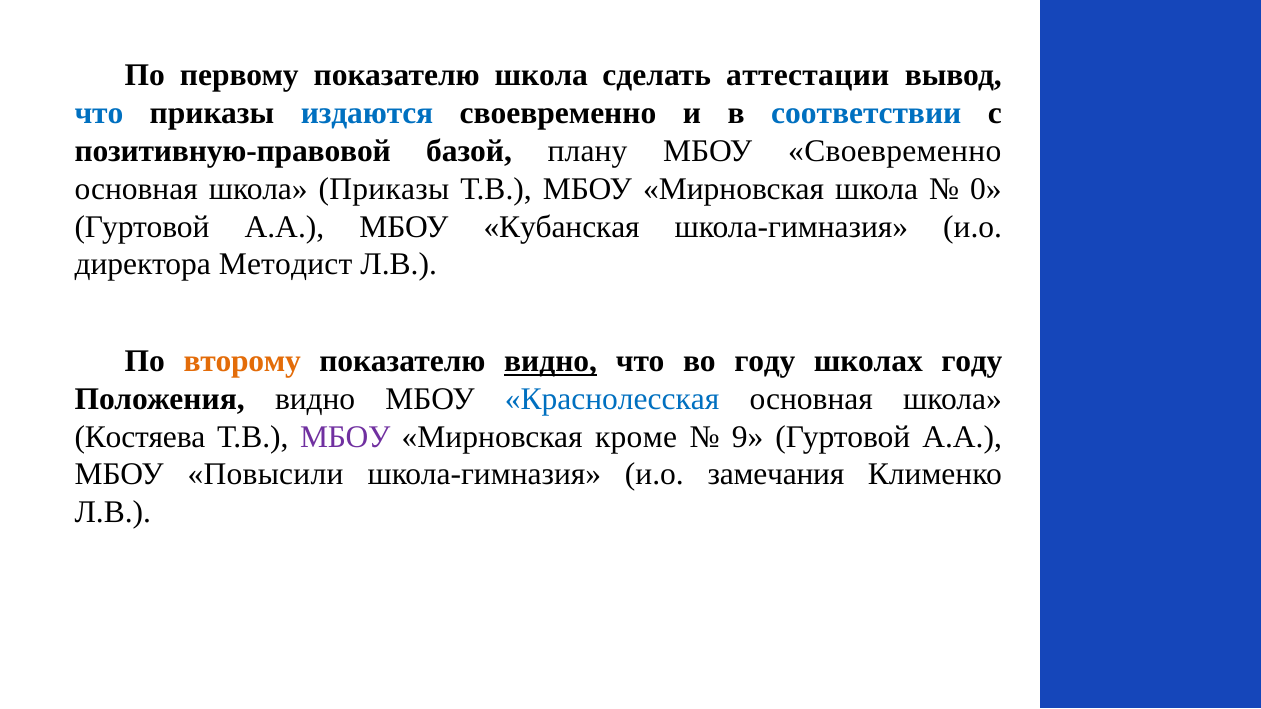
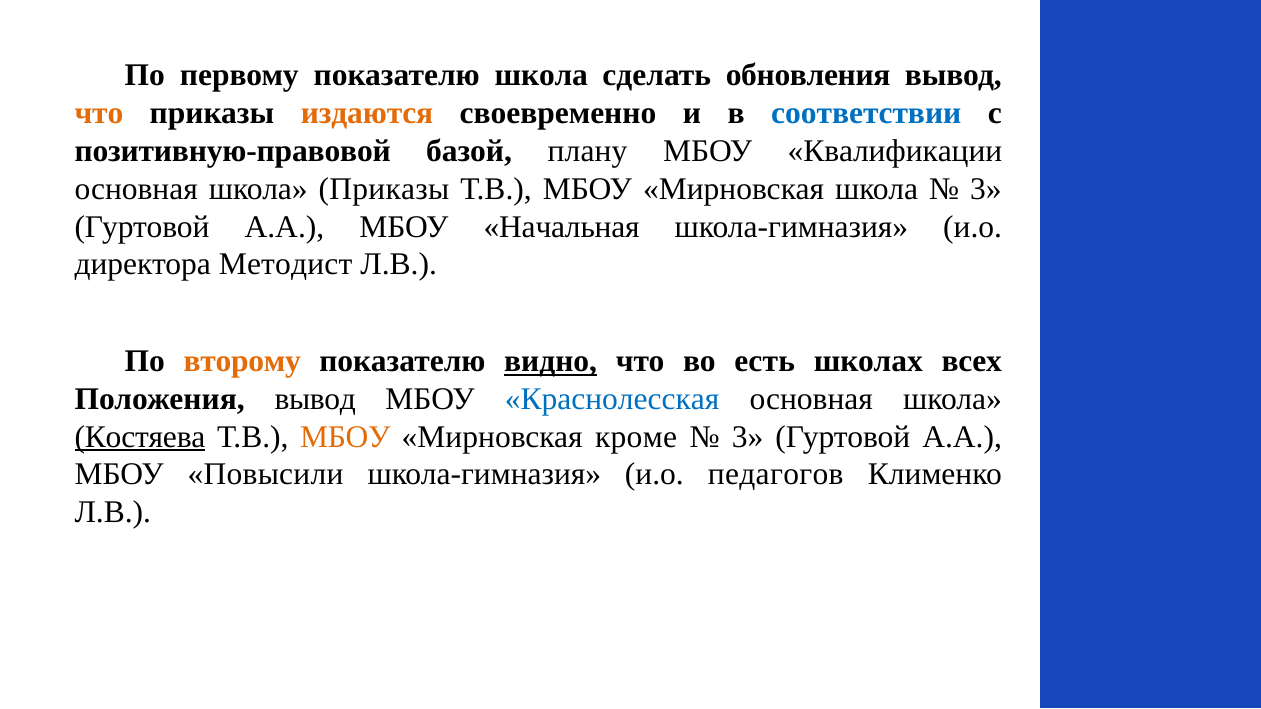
аттестации: аттестации -> обновления
что at (99, 113) colour: blue -> orange
издаются colour: blue -> orange
МБОУ Своевременно: Своевременно -> Квалификации
0 at (986, 189): 0 -> 3
Кубанская: Кубанская -> Начальная
во году: году -> есть
школах году: году -> всех
Положения видно: видно -> вывод
Костяева underline: none -> present
МБОУ at (345, 437) colour: purple -> orange
9 at (748, 437): 9 -> 3
замечания: замечания -> педагогов
